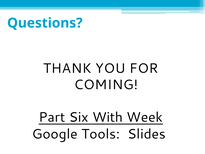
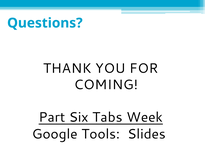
With: With -> Tabs
